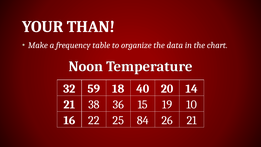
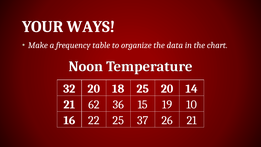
THAN: THAN -> WAYS
32 59: 59 -> 20
18 40: 40 -> 25
38: 38 -> 62
84: 84 -> 37
